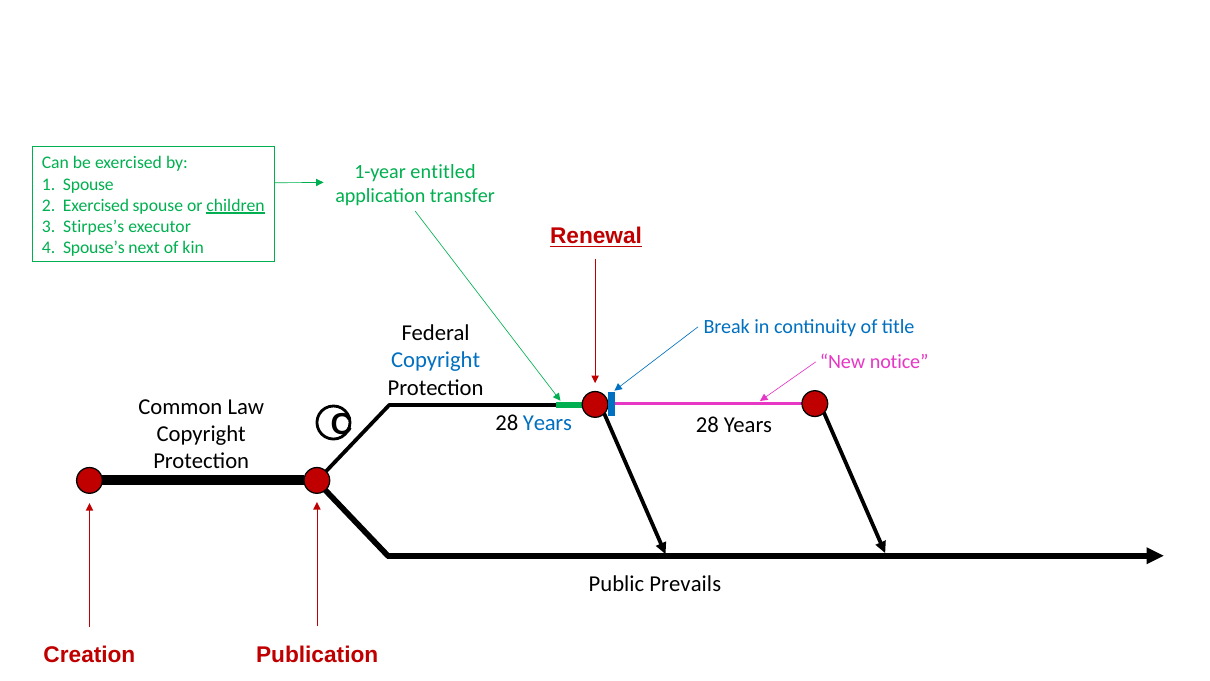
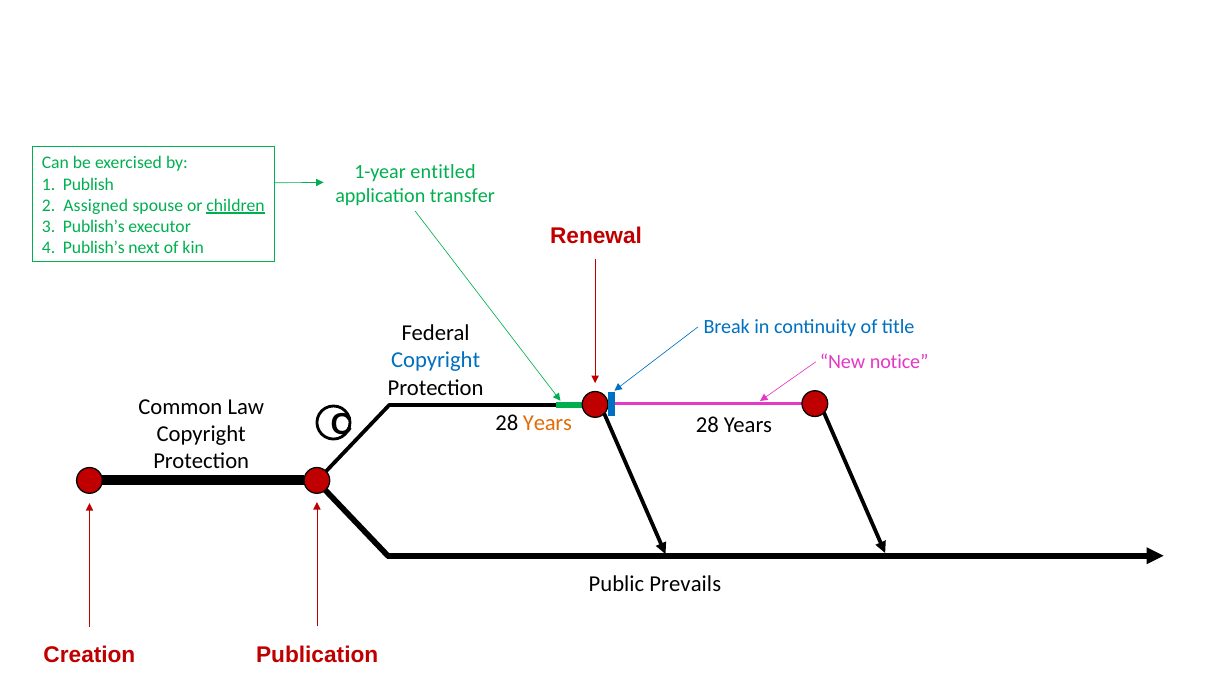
1 Spouse: Spouse -> Publish
2 Exercised: Exercised -> Assigned
3 Stirpes’s: Stirpes’s -> Publish’s
Renewal underline: present -> none
4 Spouse’s: Spouse’s -> Publish’s
Years at (547, 423) colour: blue -> orange
